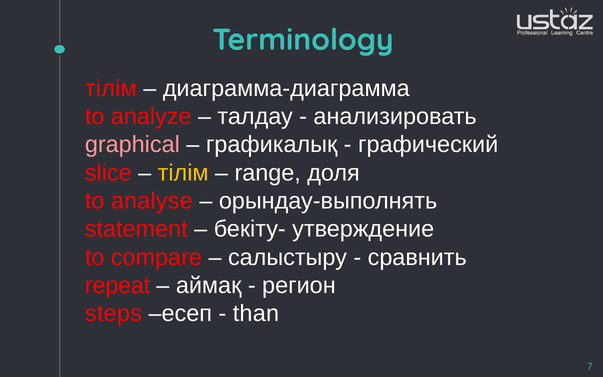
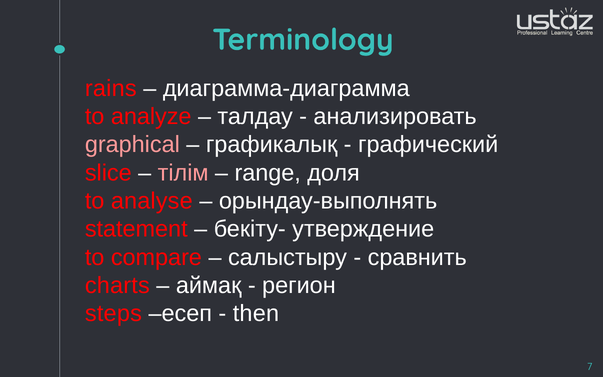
тілім at (111, 88): тілім -> rains
тілім at (183, 173) colour: yellow -> pink
repeat: repeat -> charts
than: than -> then
